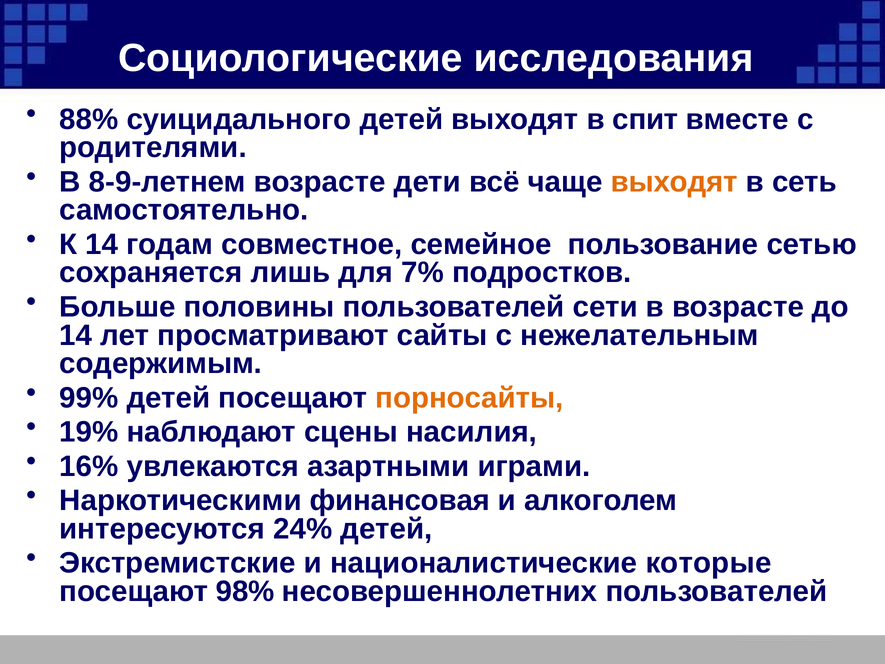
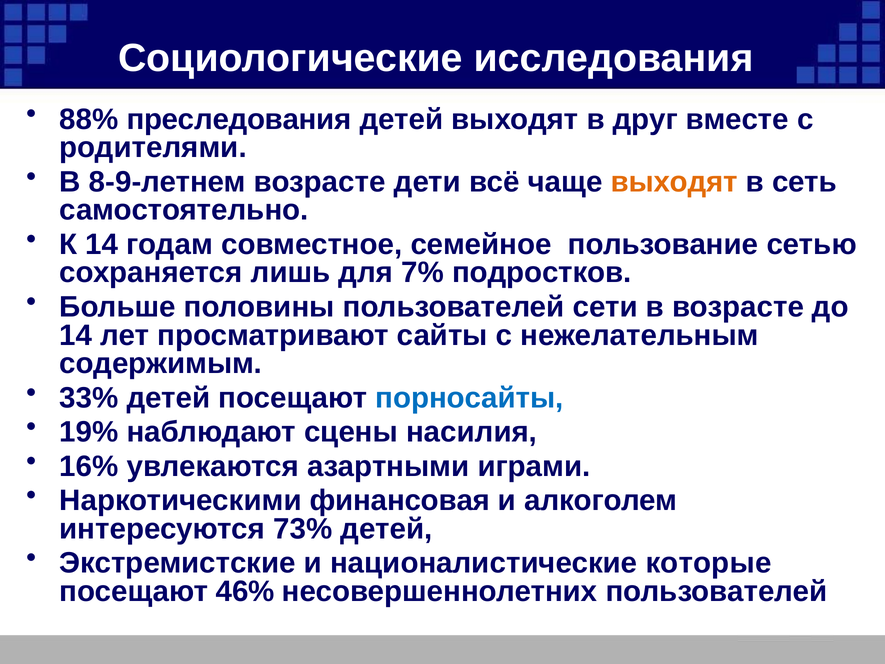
суицидального: суицидального -> преследования
спит: спит -> друг
99%: 99% -> 33%
порносайты colour: orange -> blue
24%: 24% -> 73%
98%: 98% -> 46%
